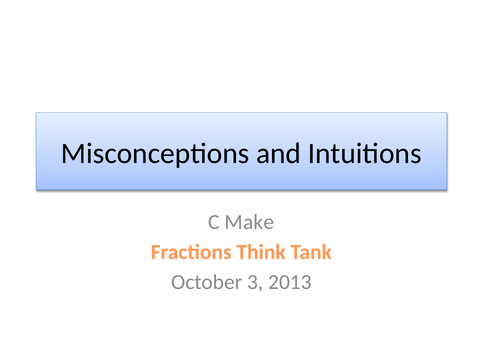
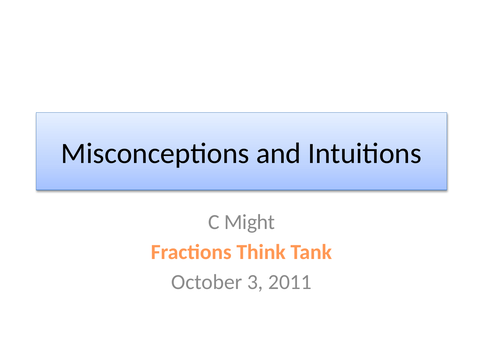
Make: Make -> Might
2013: 2013 -> 2011
